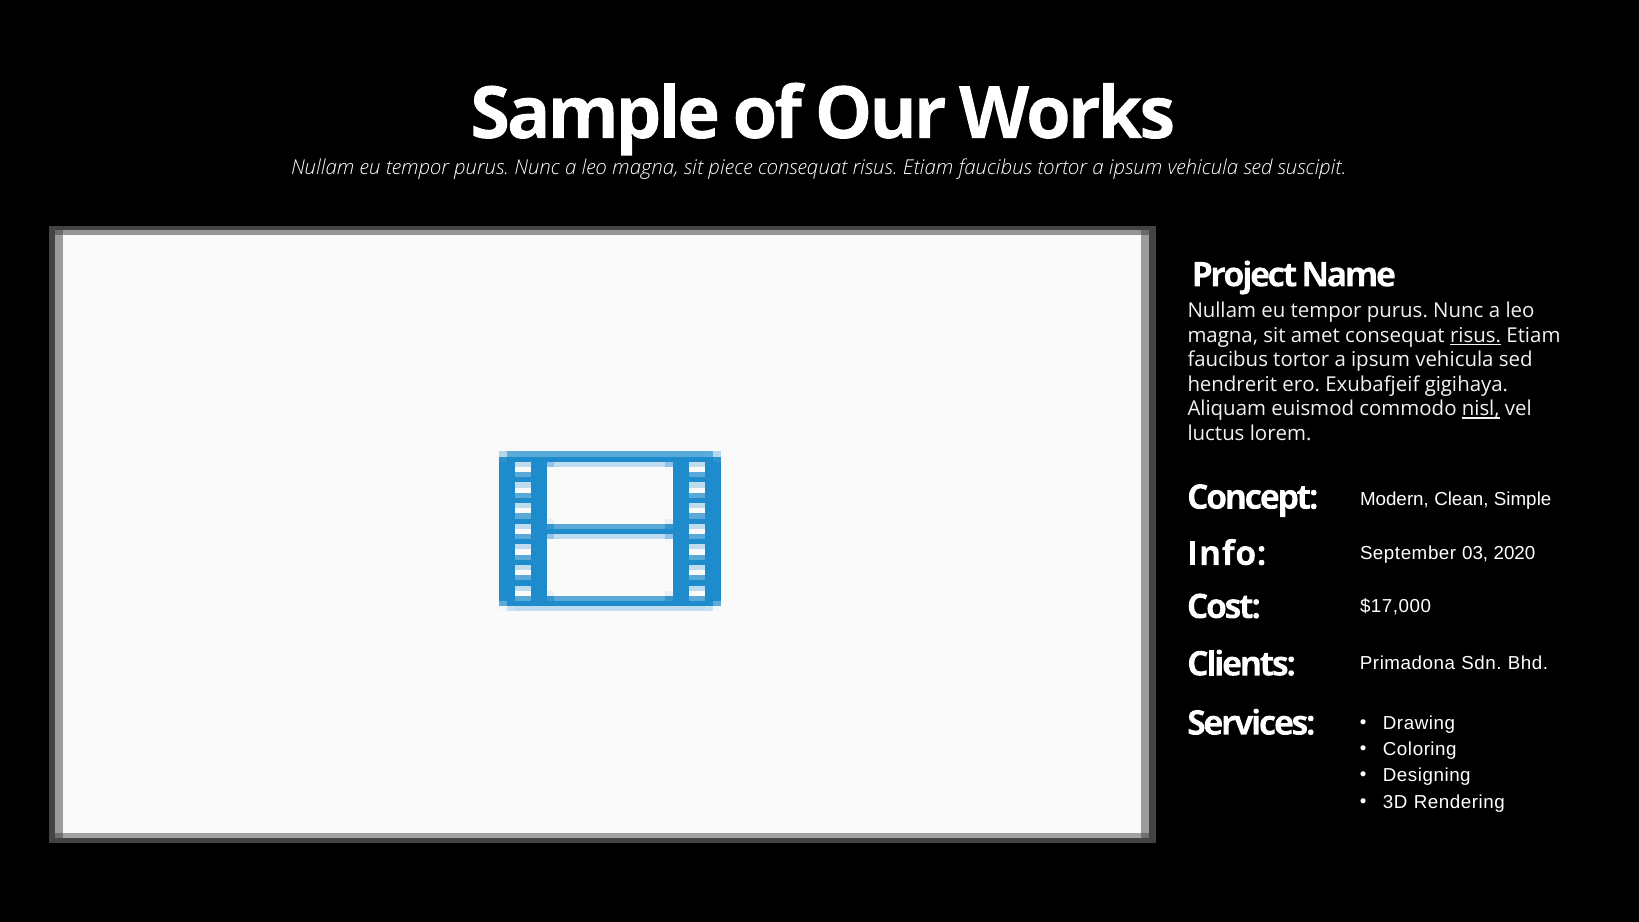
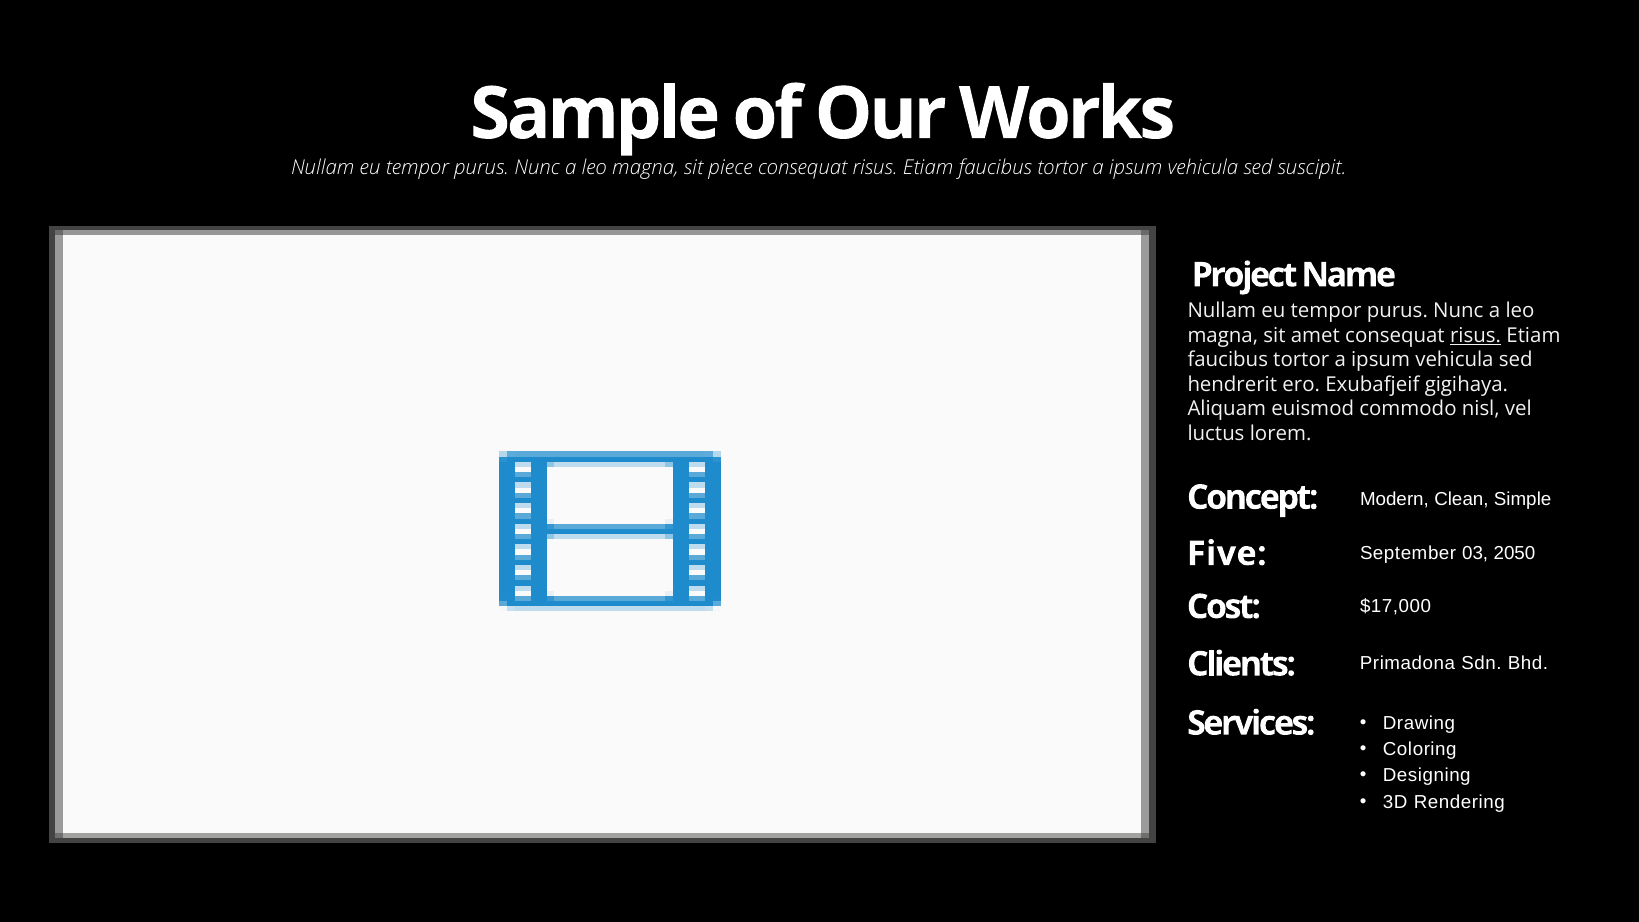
nisl underline: present -> none
Info: Info -> Five
2020: 2020 -> 2050
